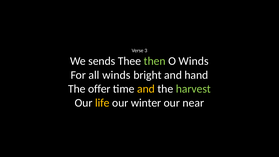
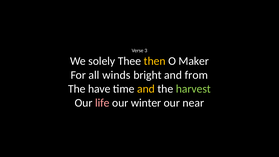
sends: sends -> solely
then colour: light green -> yellow
O Winds: Winds -> Maker
hand: hand -> from
offer: offer -> have
life colour: yellow -> pink
